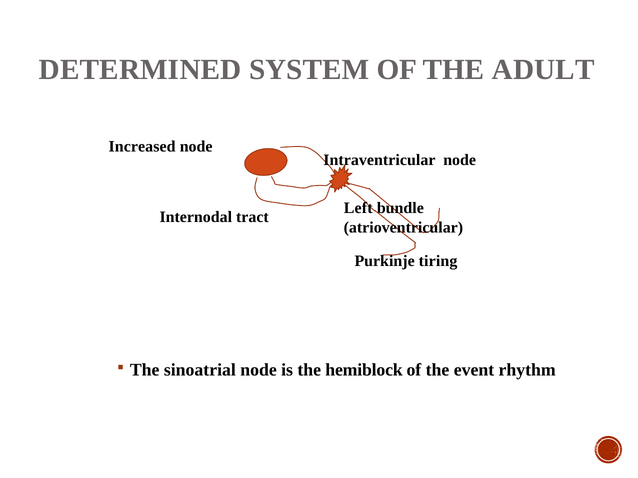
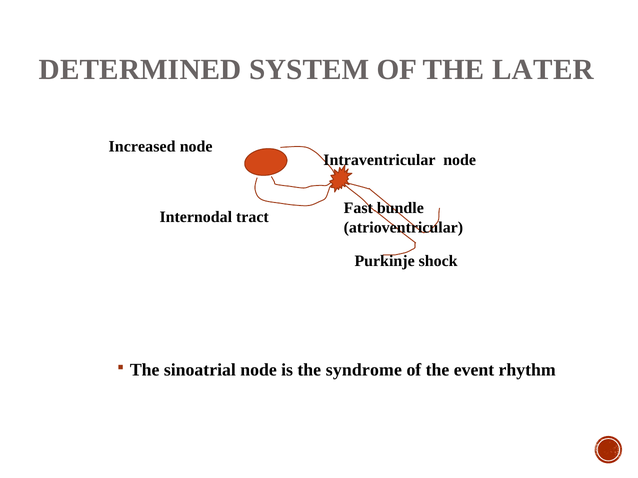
ADULT: ADULT -> LATER
Left: Left -> Fast
tiring: tiring -> shock
hemiblock: hemiblock -> syndrome
